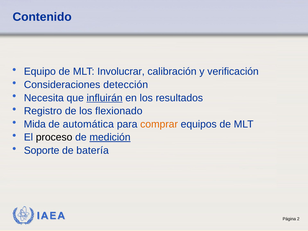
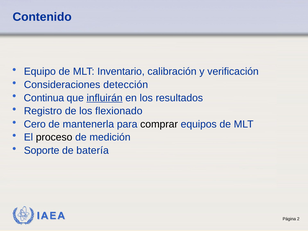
Involucrar: Involucrar -> Inventario
Necesita: Necesita -> Continua
Mida: Mida -> Cero
automática: automática -> mantenerla
comprar colour: orange -> black
medición underline: present -> none
